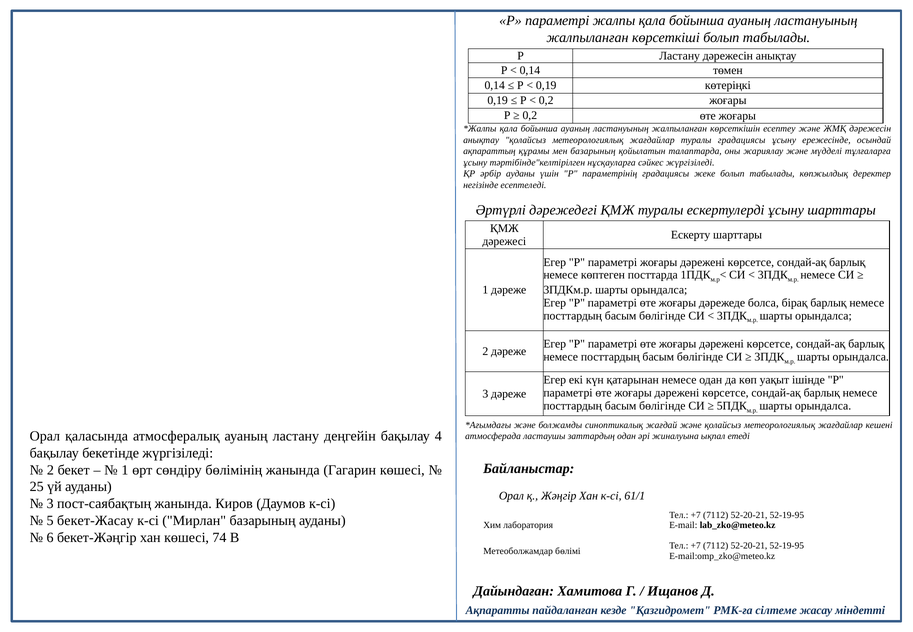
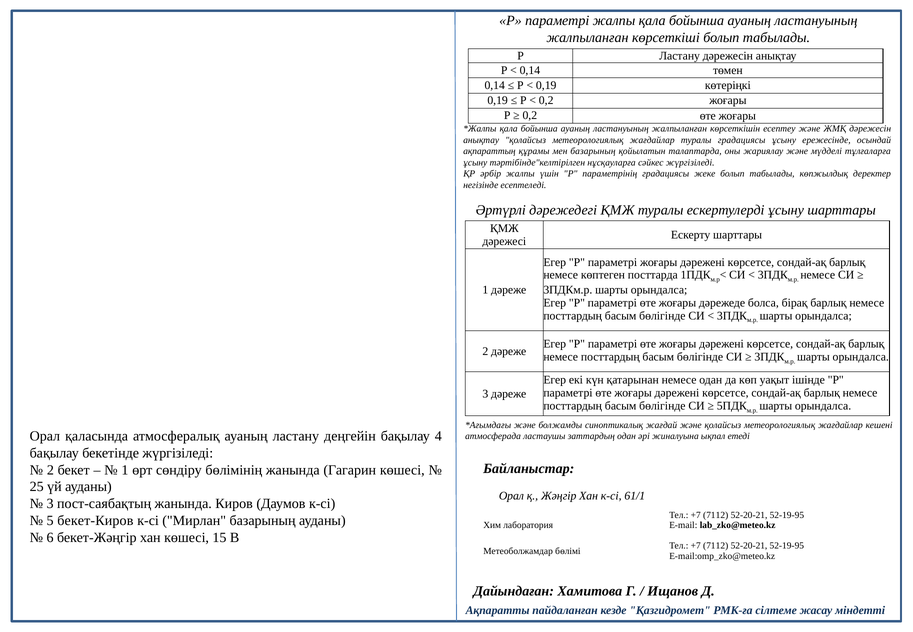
әрбір ауданы: ауданы -> жалпы
бекет-Жасау: бекет-Жасау -> бекет-Киров
74: 74 -> 15
